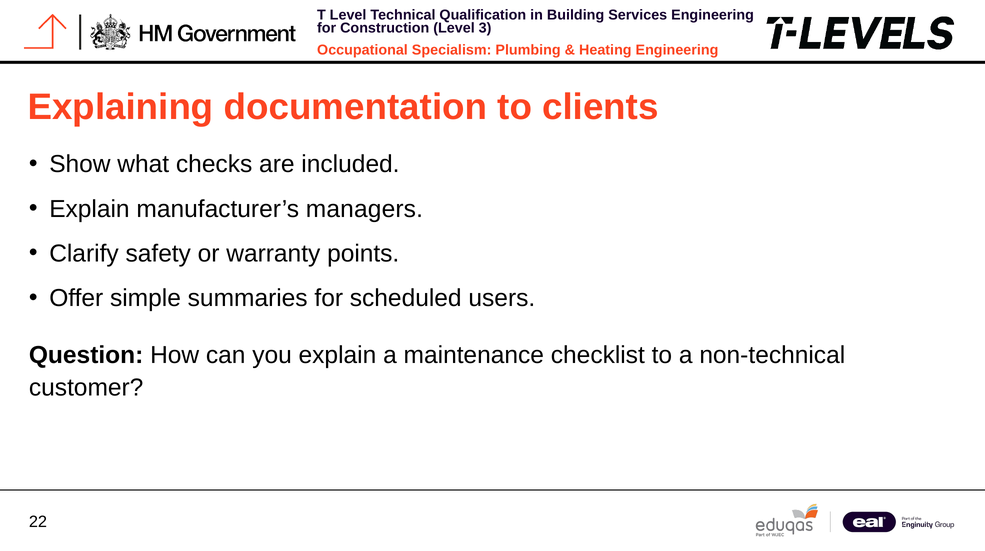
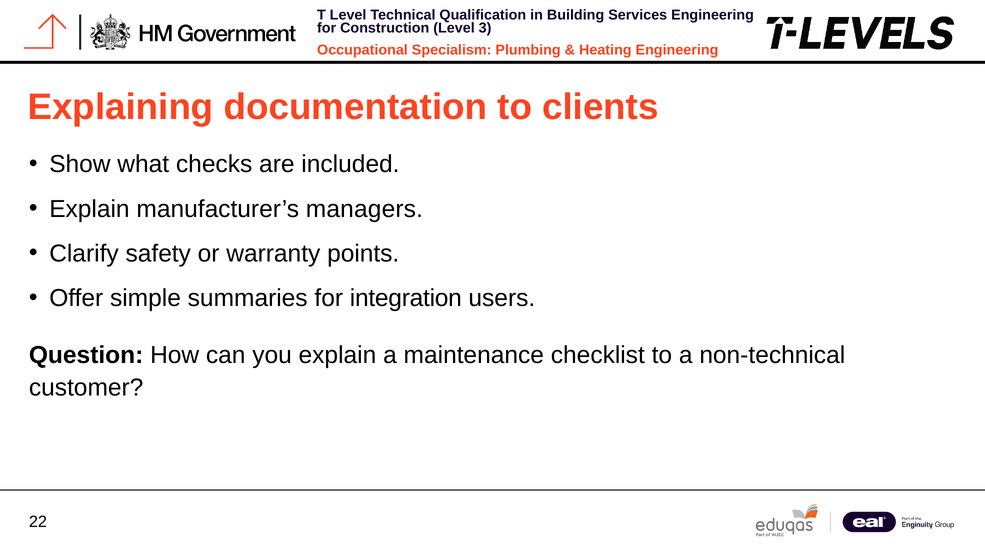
scheduled: scheduled -> integration
